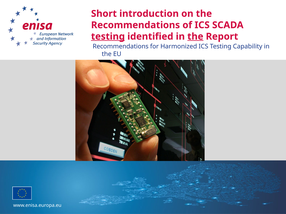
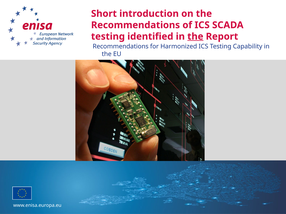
testing at (108, 37) underline: present -> none
